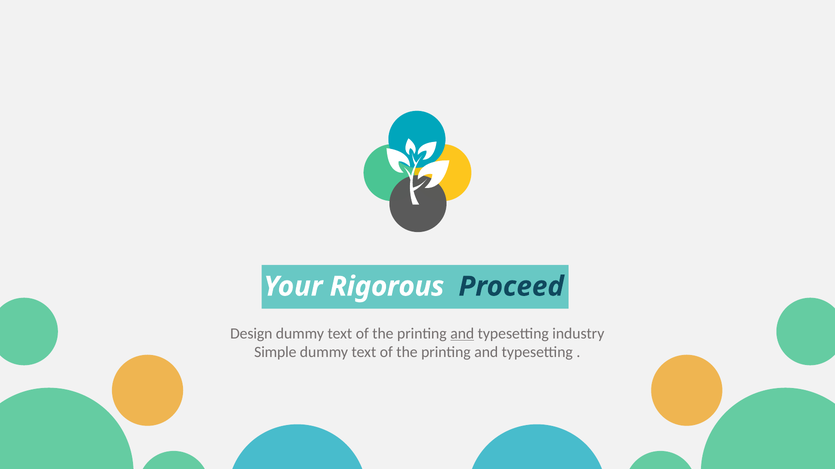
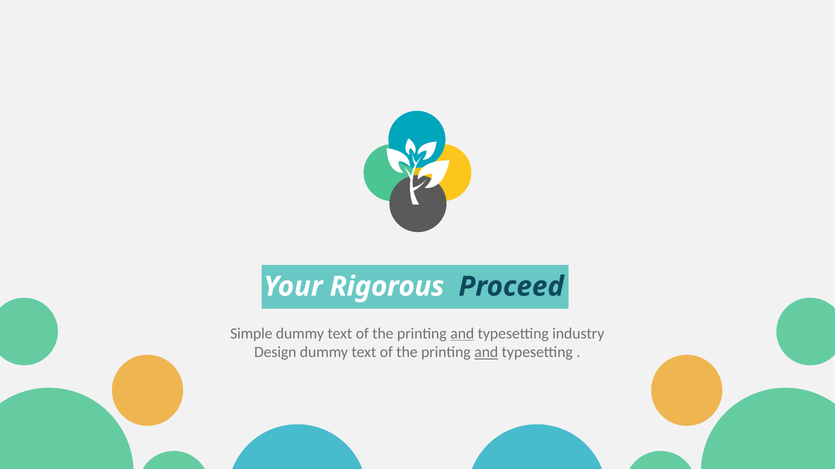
Design: Design -> Simple
Simple: Simple -> Design
and at (486, 353) underline: none -> present
